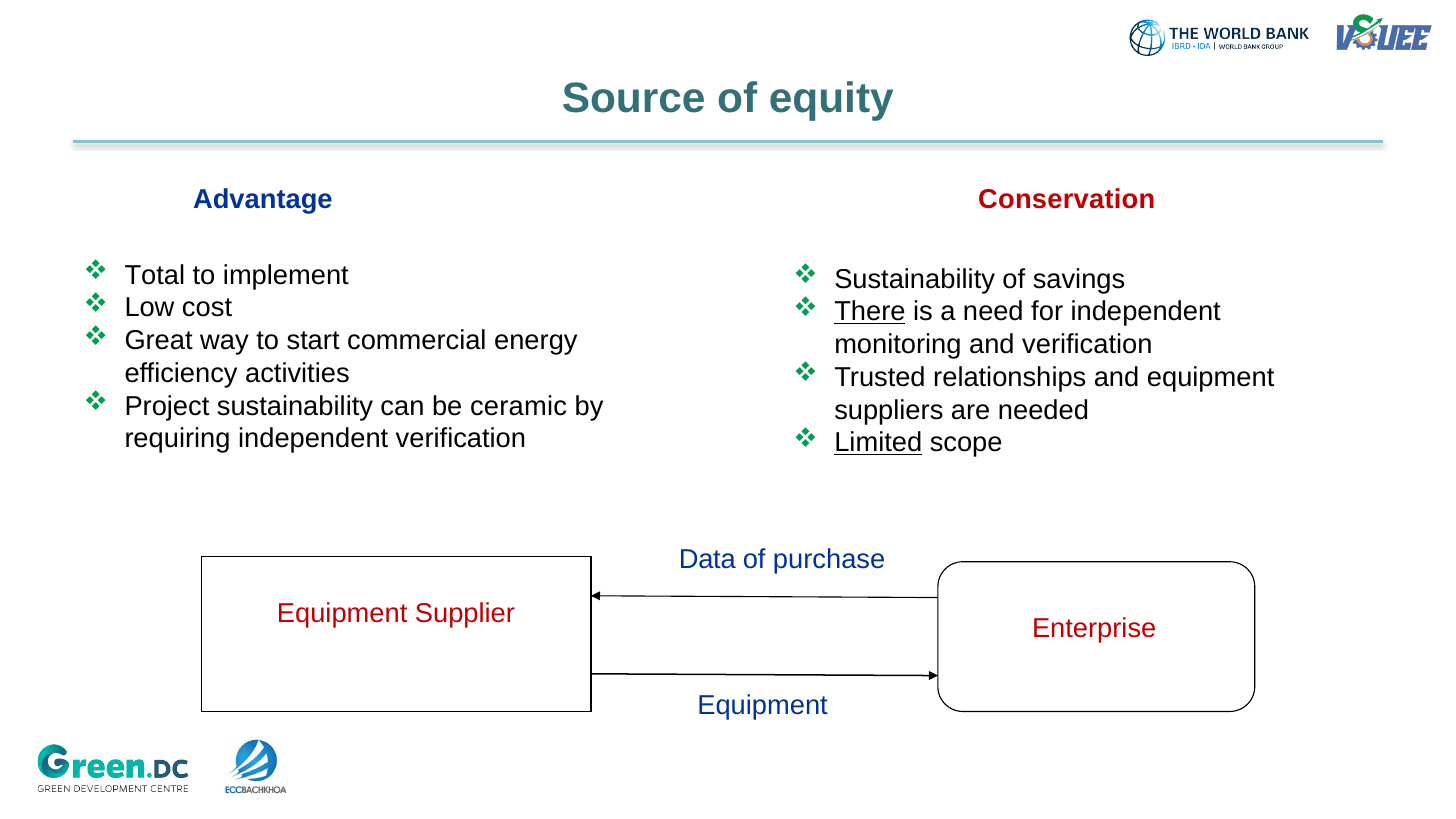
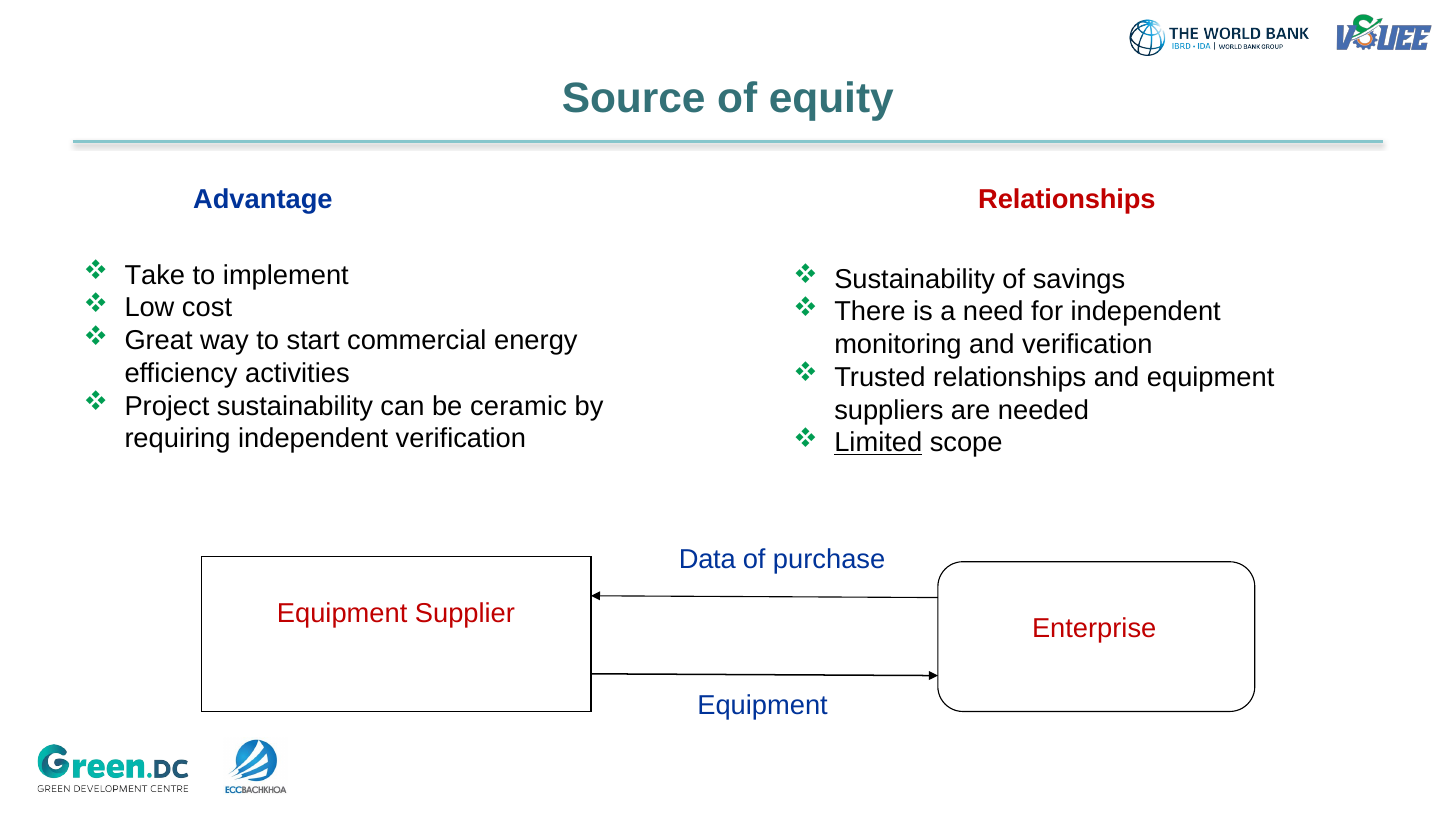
Conservation at (1067, 199): Conservation -> Relationships
Total: Total -> Take
There underline: present -> none
